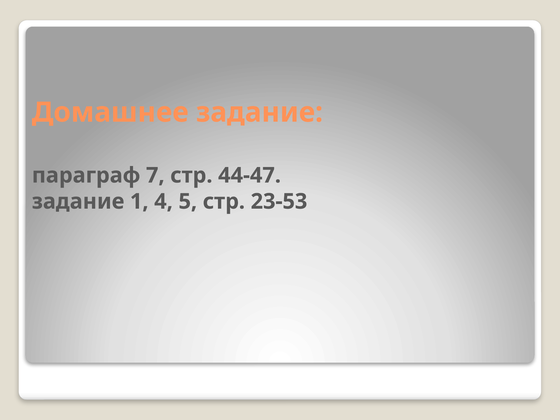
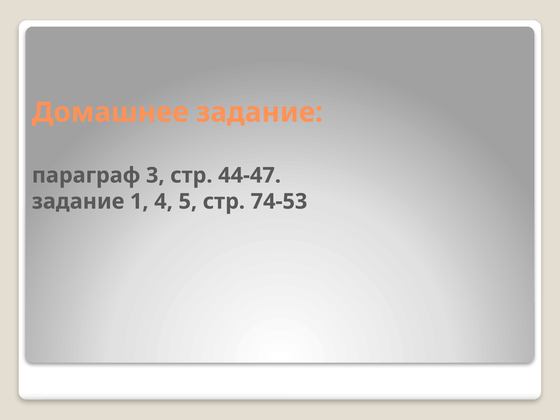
7: 7 -> 3
23-53: 23-53 -> 74-53
